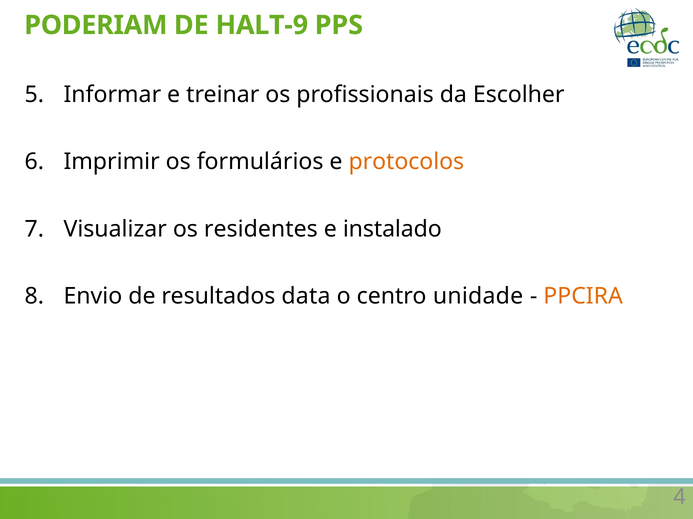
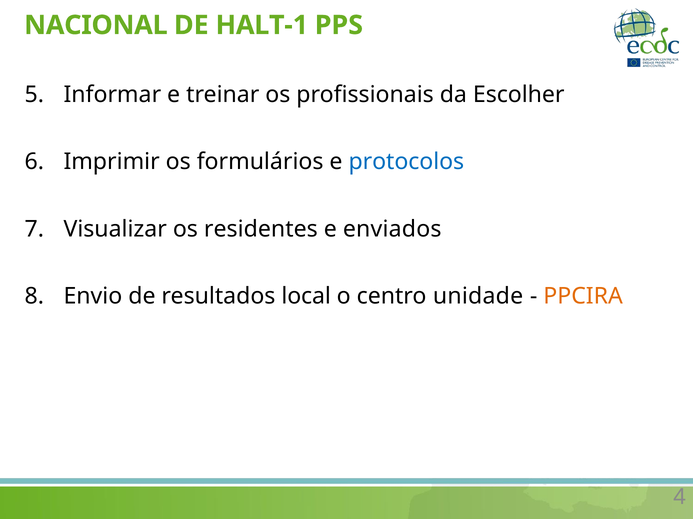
PODERIAM: PODERIAM -> NACIONAL
HALT-9: HALT-9 -> HALT-1
protocolos colour: orange -> blue
instalado: instalado -> enviados
data: data -> local
